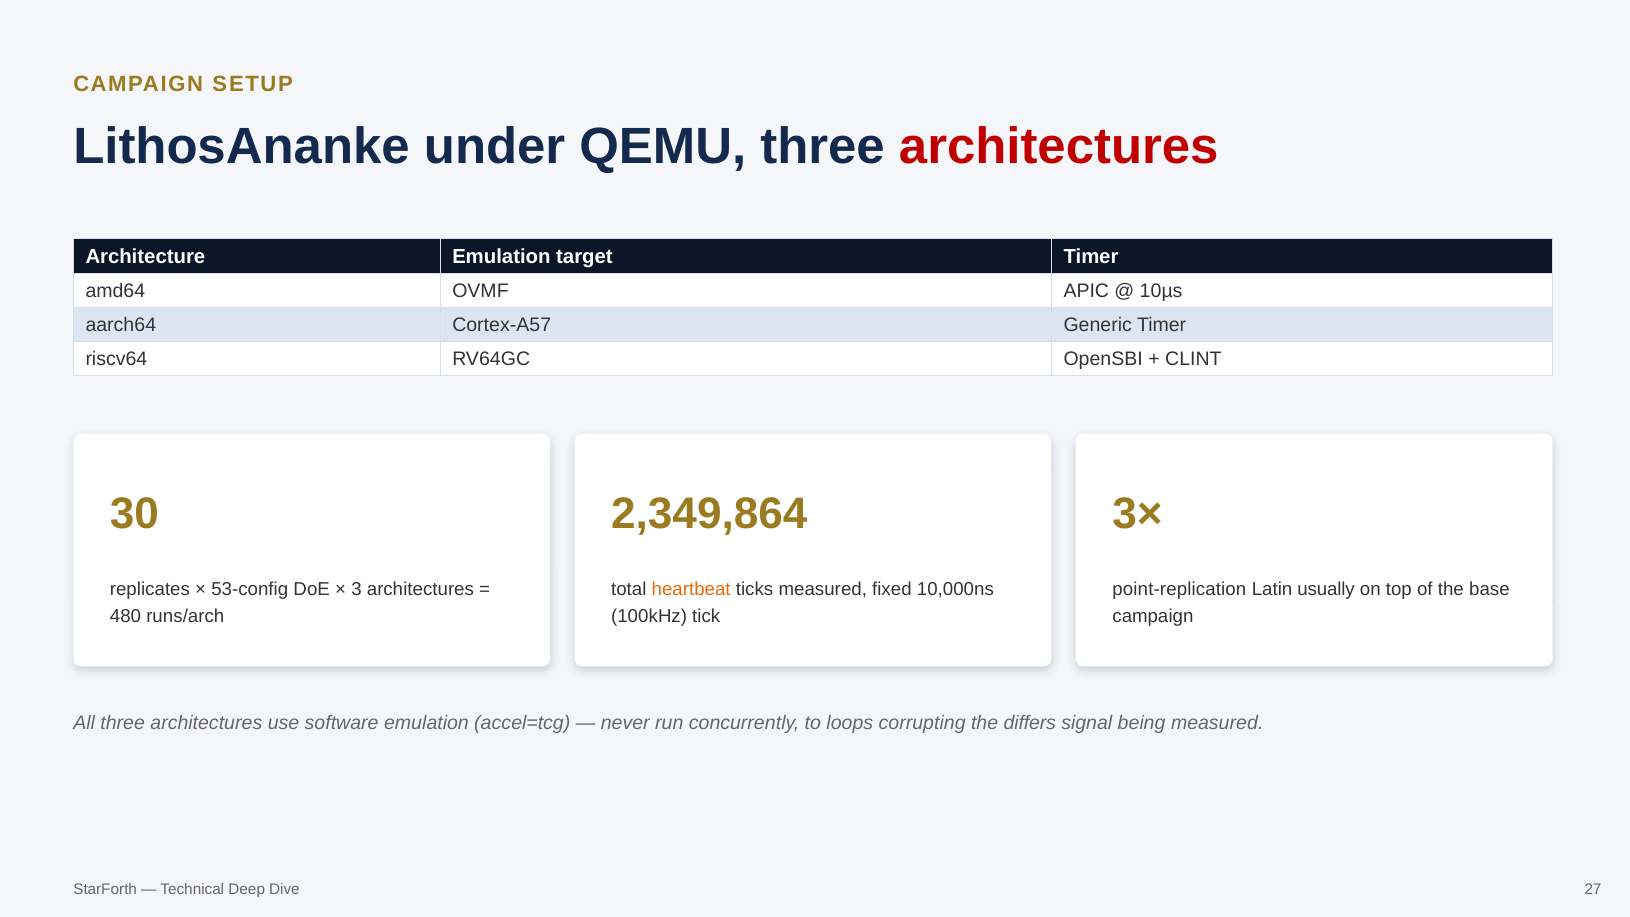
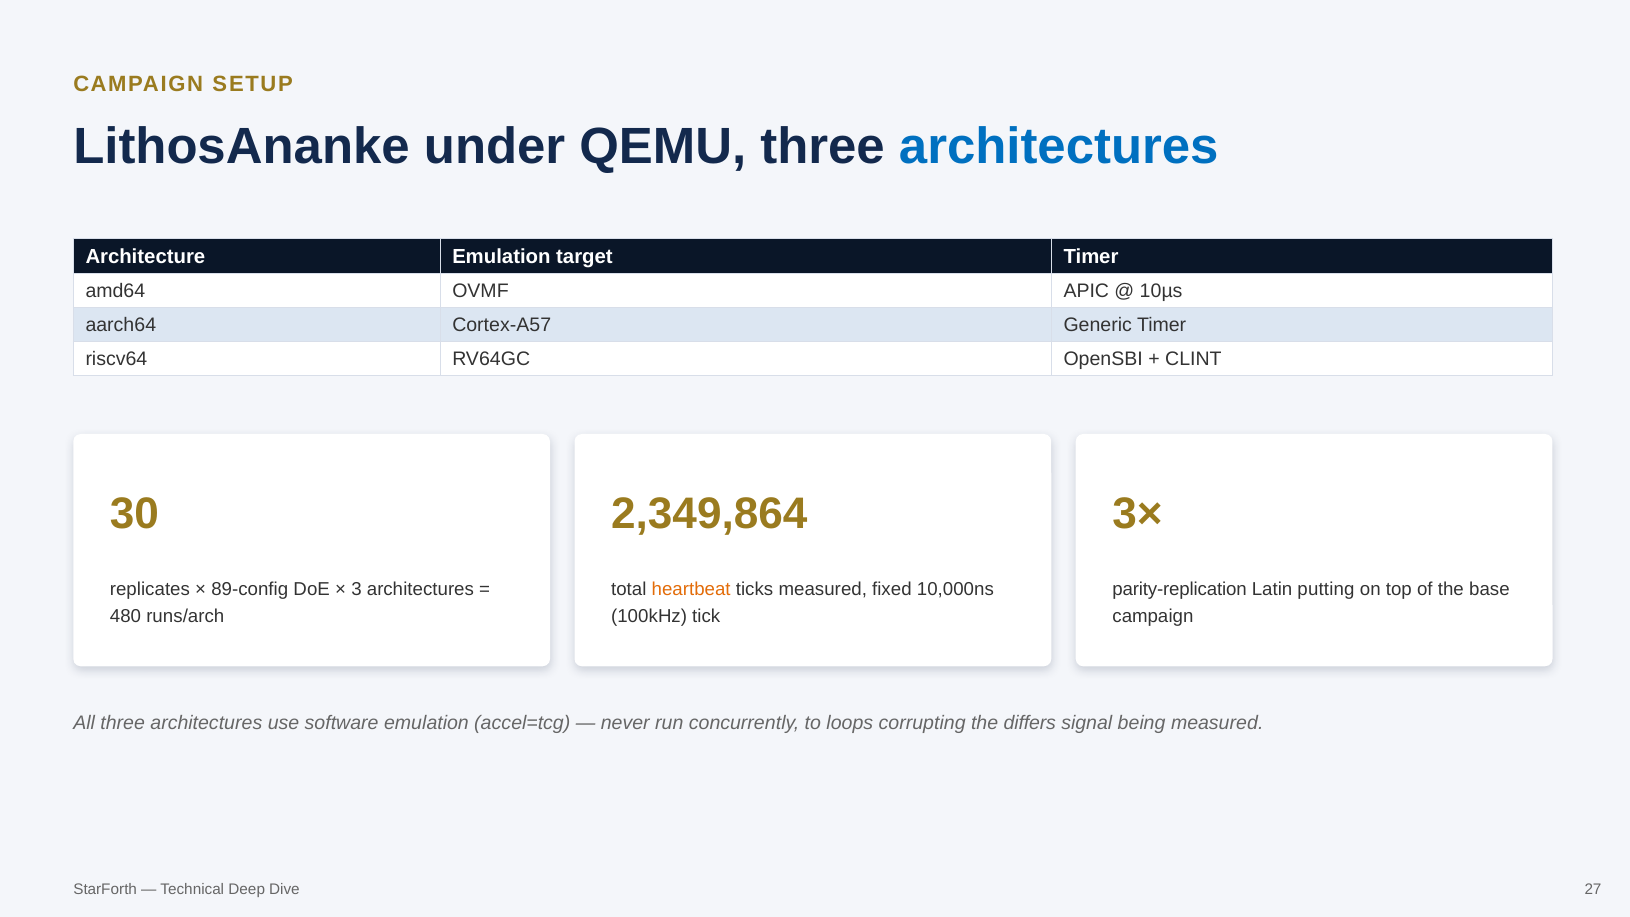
architectures at (1059, 147) colour: red -> blue
53-config: 53-config -> 89-config
point-replication: point-replication -> parity-replication
usually: usually -> putting
